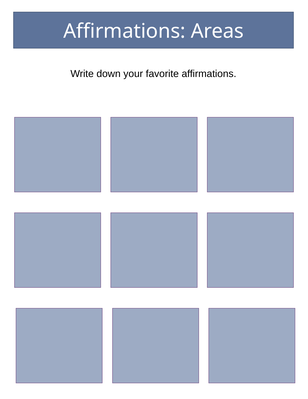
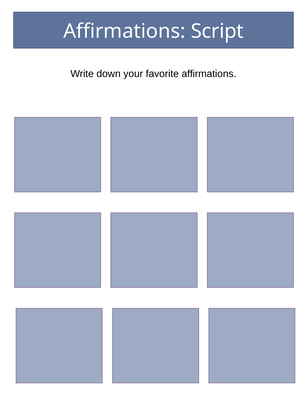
Areas: Areas -> Script
